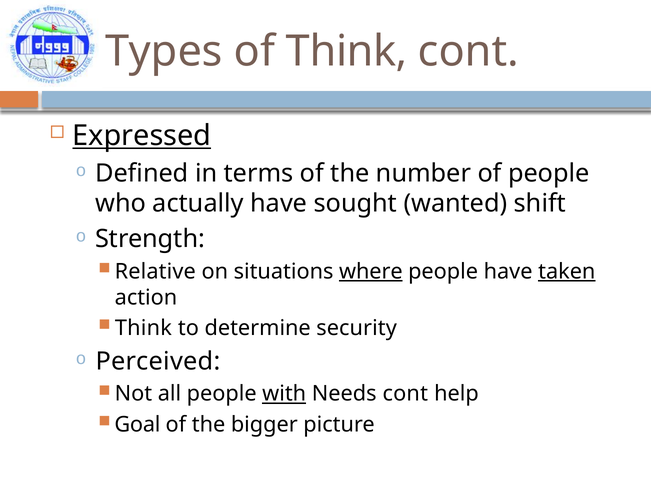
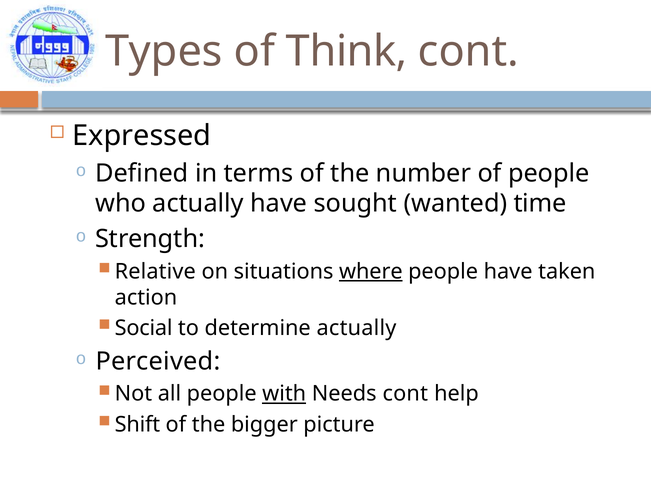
Expressed underline: present -> none
shift: shift -> time
taken underline: present -> none
Think at (143, 328): Think -> Social
determine security: security -> actually
Goal: Goal -> Shift
